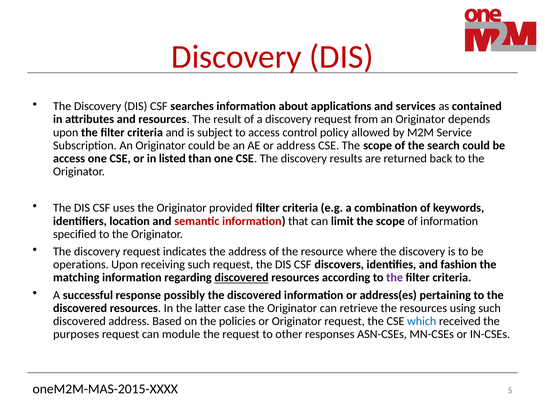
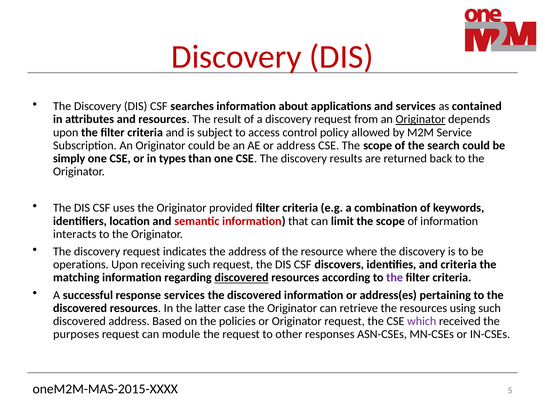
Originator at (420, 119) underline: none -> present
access at (69, 158): access -> simply
listed: listed -> types
specified: specified -> interacts
and fashion: fashion -> criteria
response possibly: possibly -> services
which colour: blue -> purple
